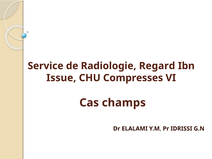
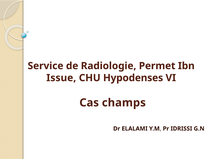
Regard: Regard -> Permet
Compresses: Compresses -> Hypodenses
